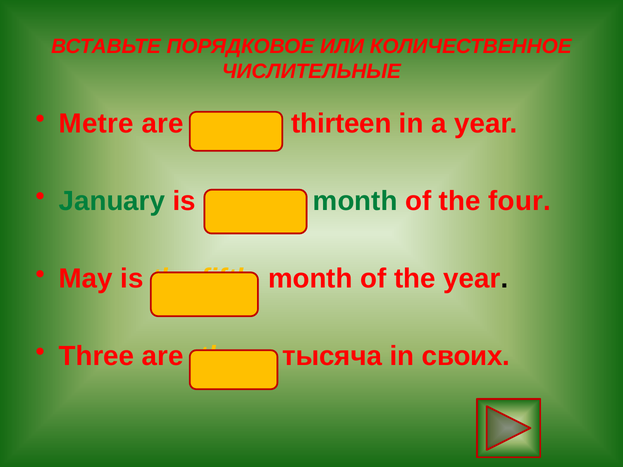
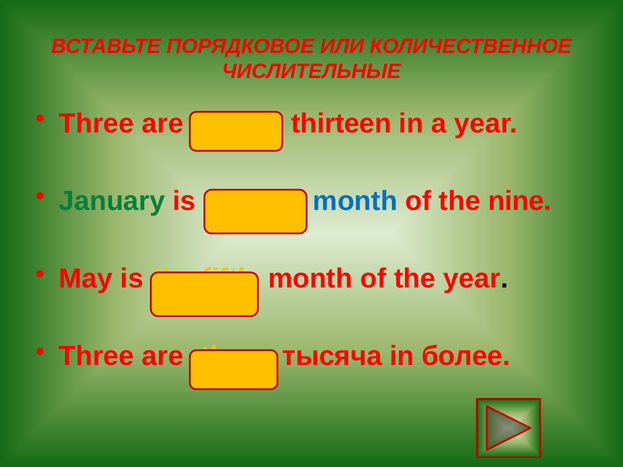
Metre at (96, 124): Metre -> Three
month at (355, 201) colour: green -> blue
four: four -> nine
своих: своих -> более
